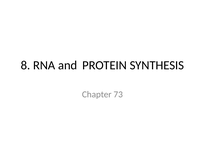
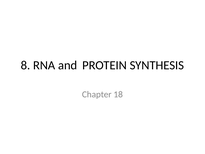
73: 73 -> 18
